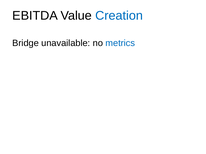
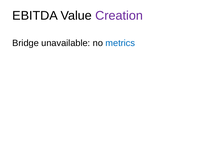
Creation colour: blue -> purple
